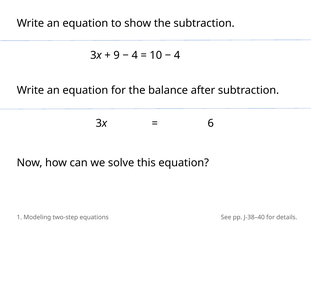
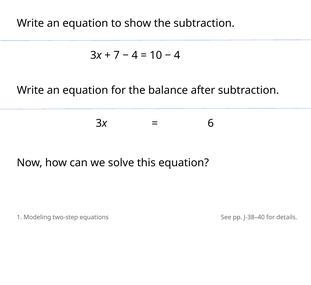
9: 9 -> 7
